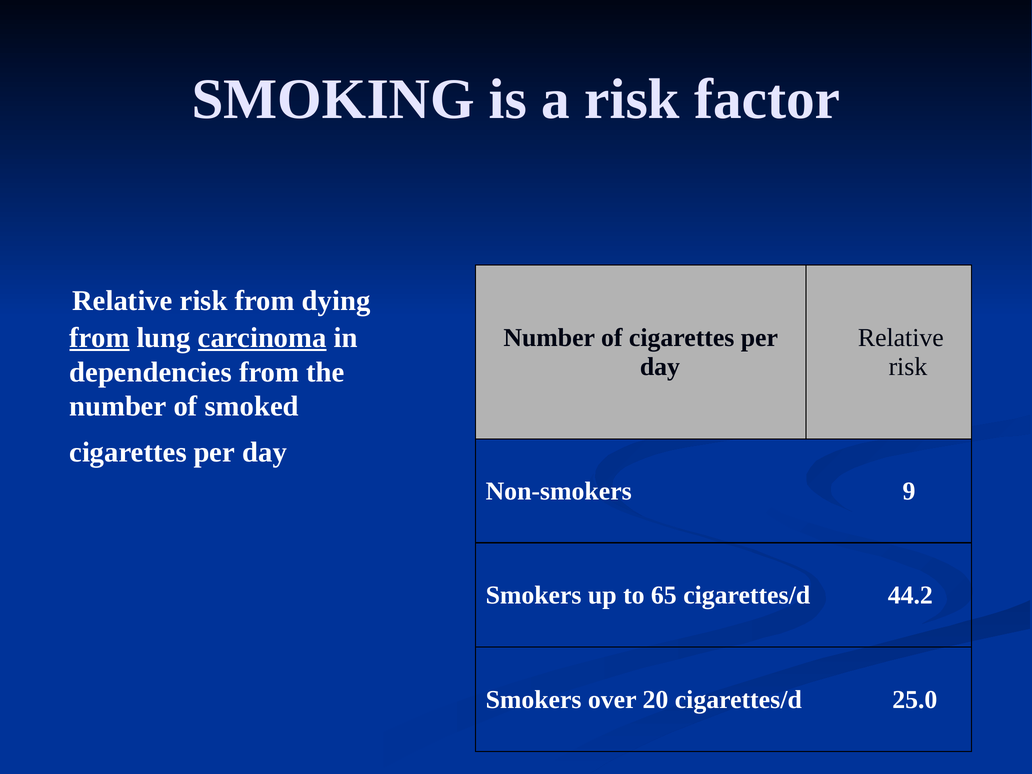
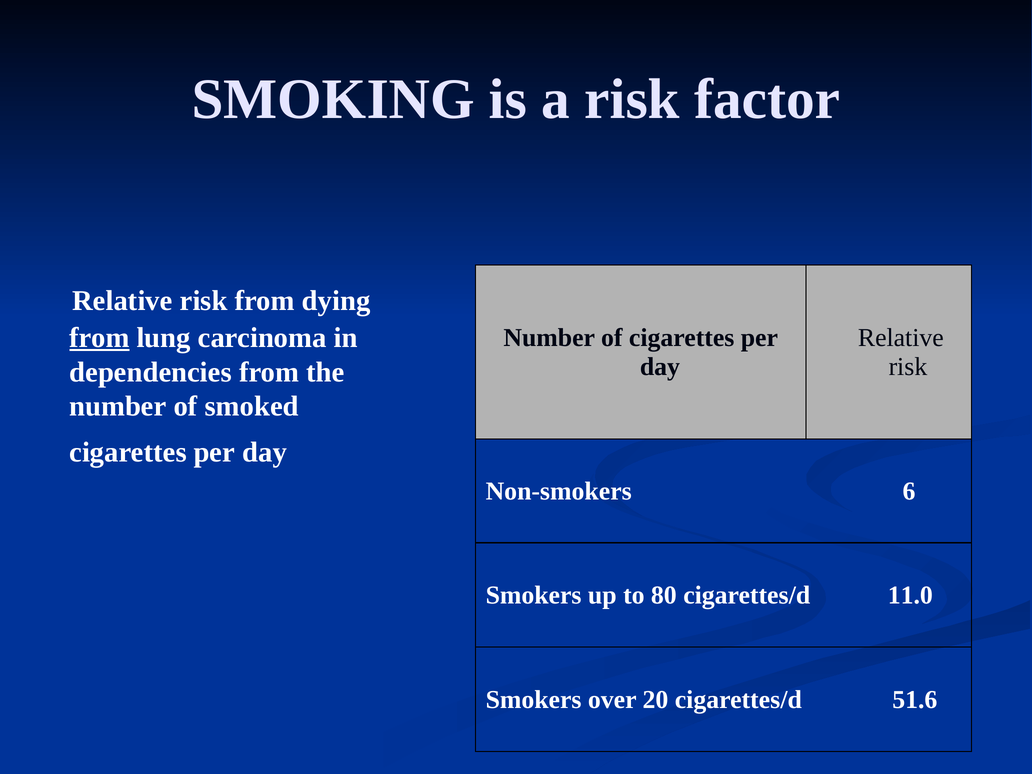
carcinoma underline: present -> none
9: 9 -> 6
65: 65 -> 80
44.2: 44.2 -> 11.0
25.0: 25.0 -> 51.6
